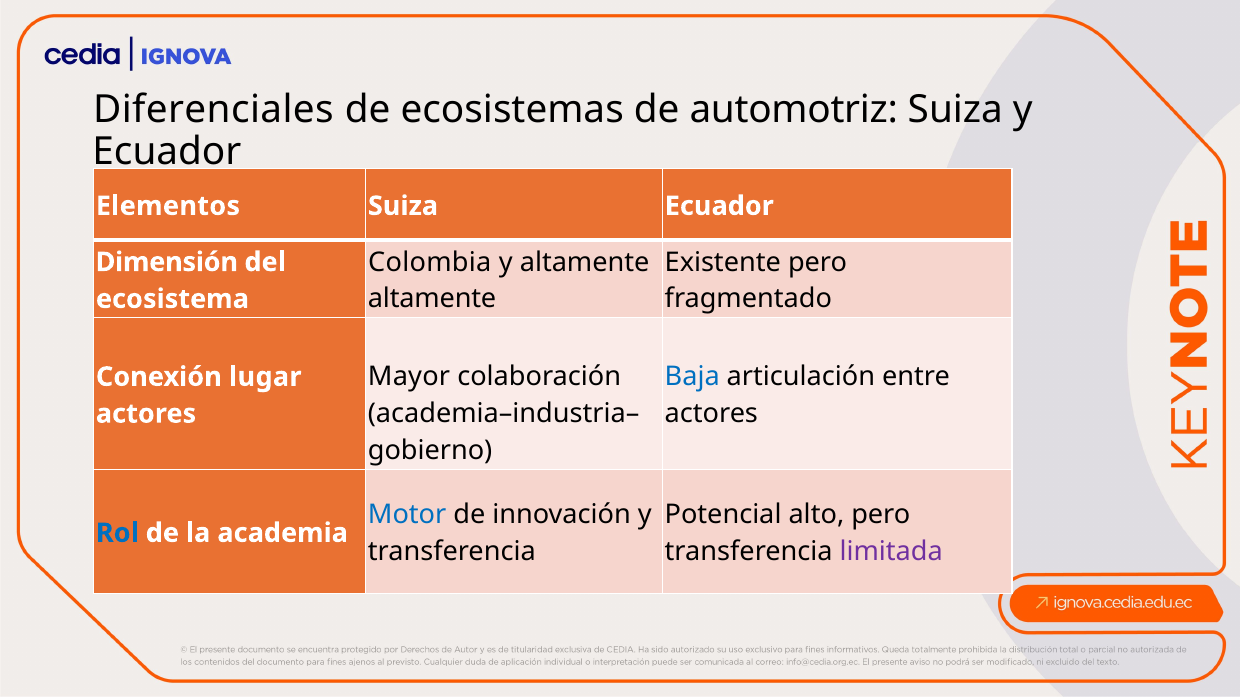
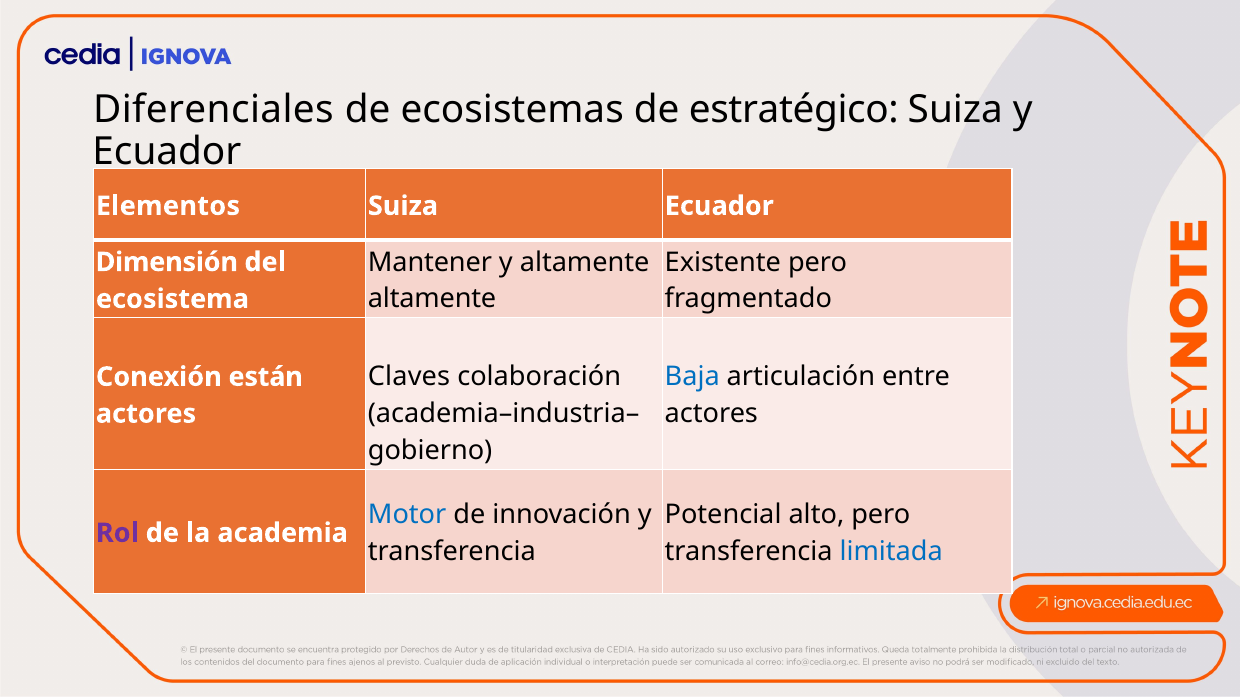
automotriz: automotriz -> estratégico
Colombia: Colombia -> Mantener
Mayor: Mayor -> Claves
lugar: lugar -> están
Rol colour: blue -> purple
limitada colour: purple -> blue
